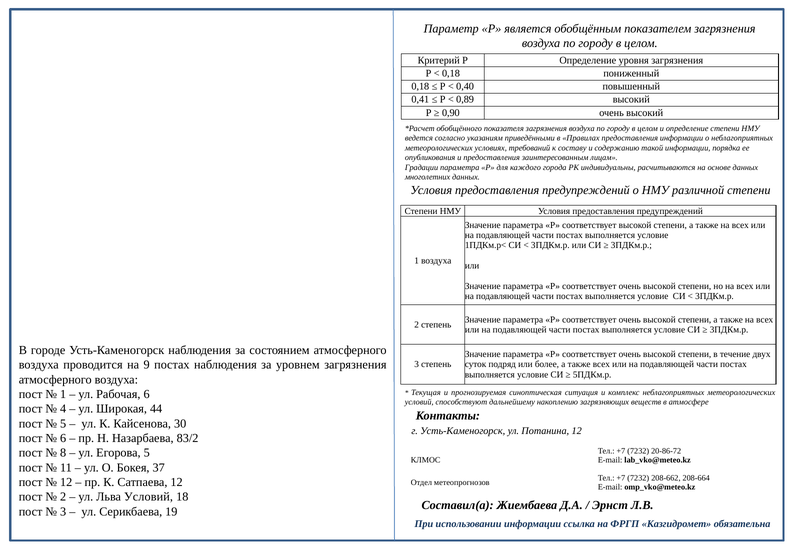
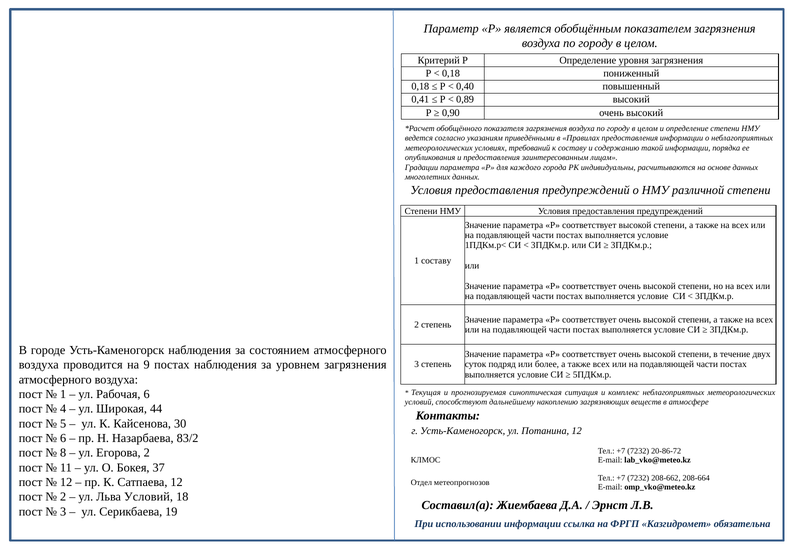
1 воздуха: воздуха -> составу
Егорова 5: 5 -> 2
